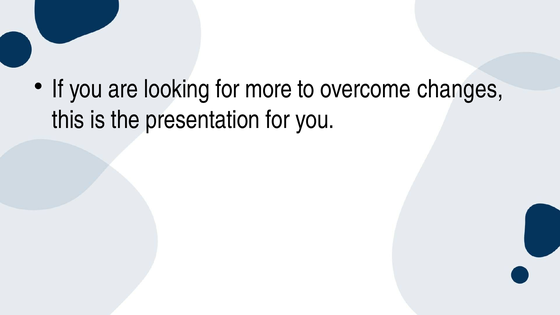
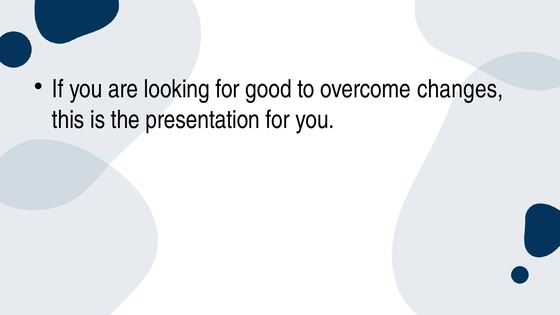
more: more -> good
